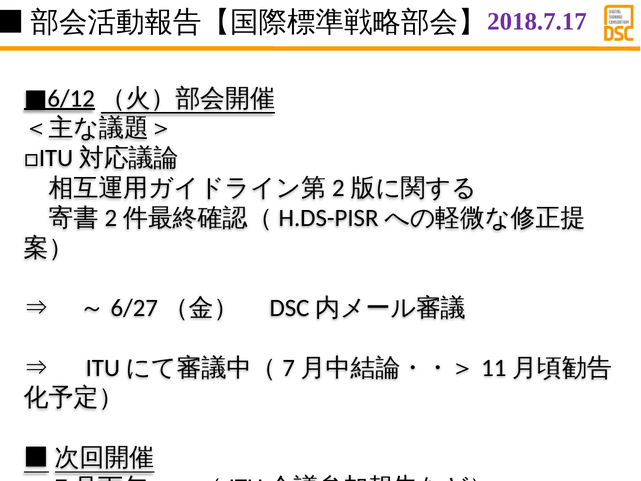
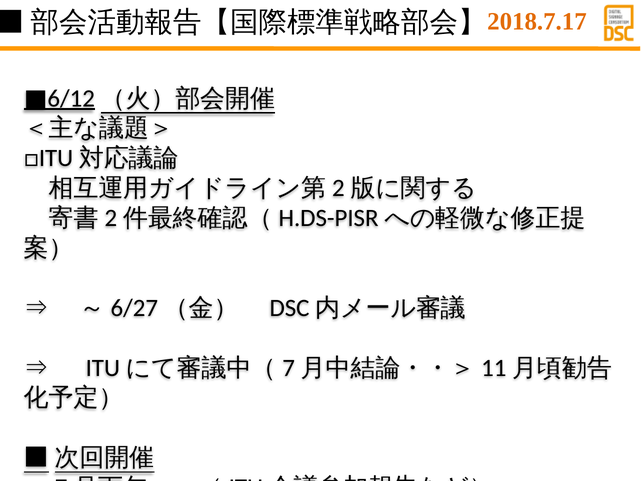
2018.7.17 colour: purple -> orange
